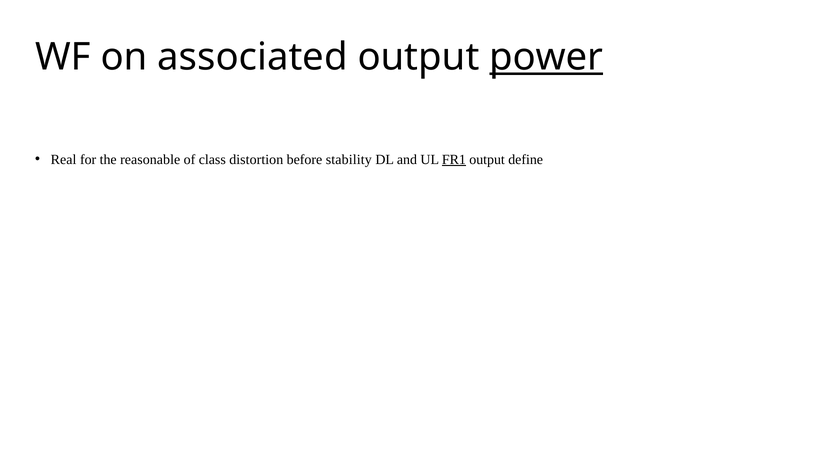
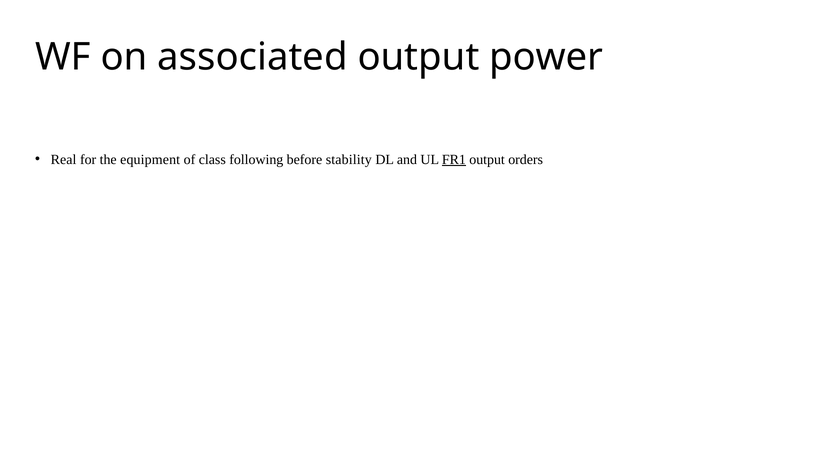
power underline: present -> none
reasonable: reasonable -> equipment
distortion: distortion -> following
define: define -> orders
